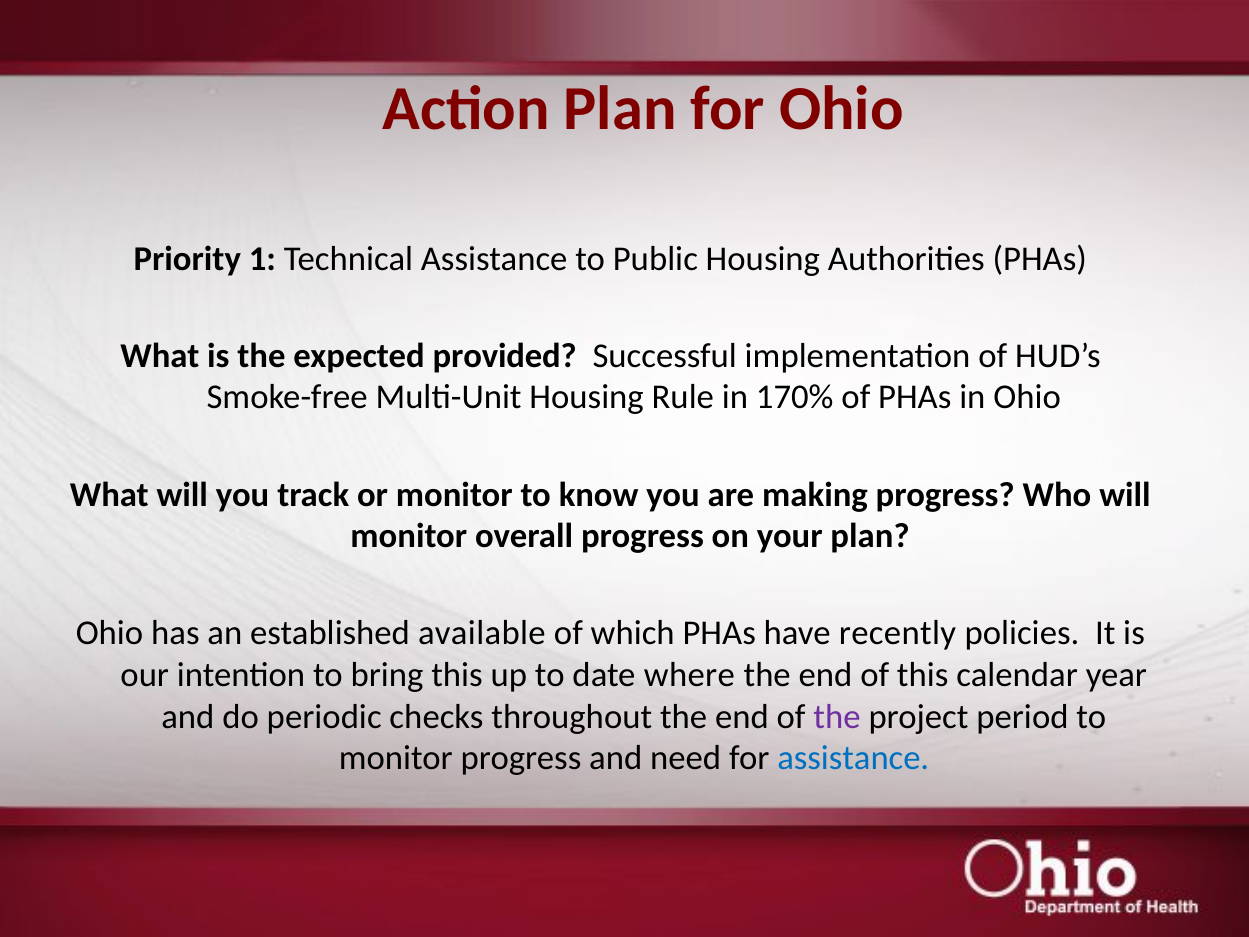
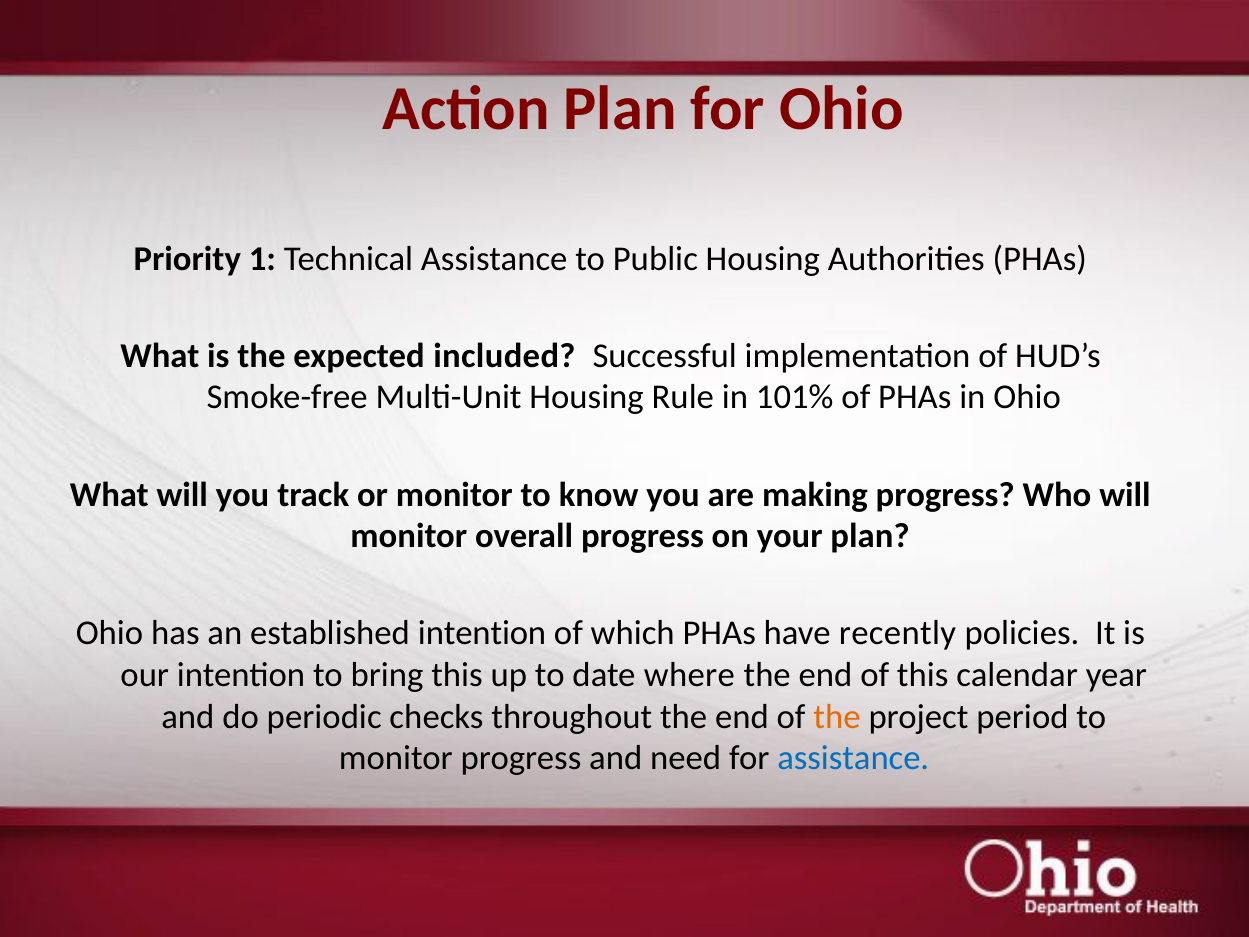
provided: provided -> included
170%: 170% -> 101%
established available: available -> intention
the at (837, 717) colour: purple -> orange
